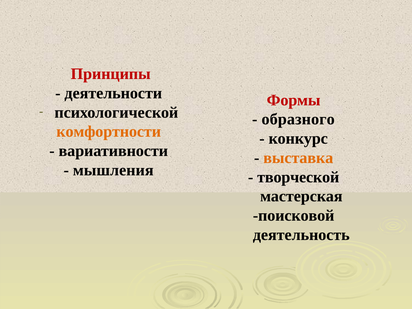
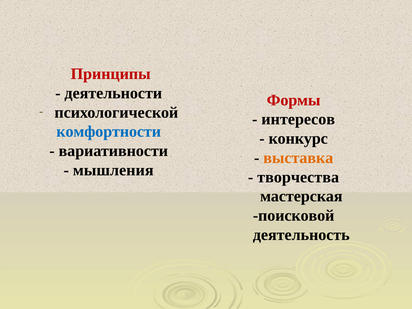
образного: образного -> интересов
комфортности colour: orange -> blue
творческой: творческой -> творчества
